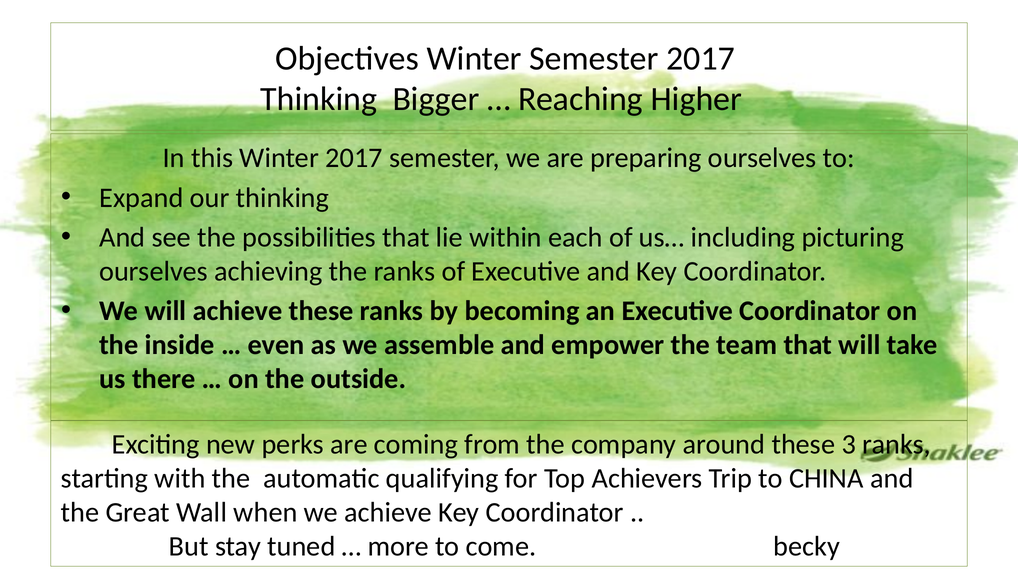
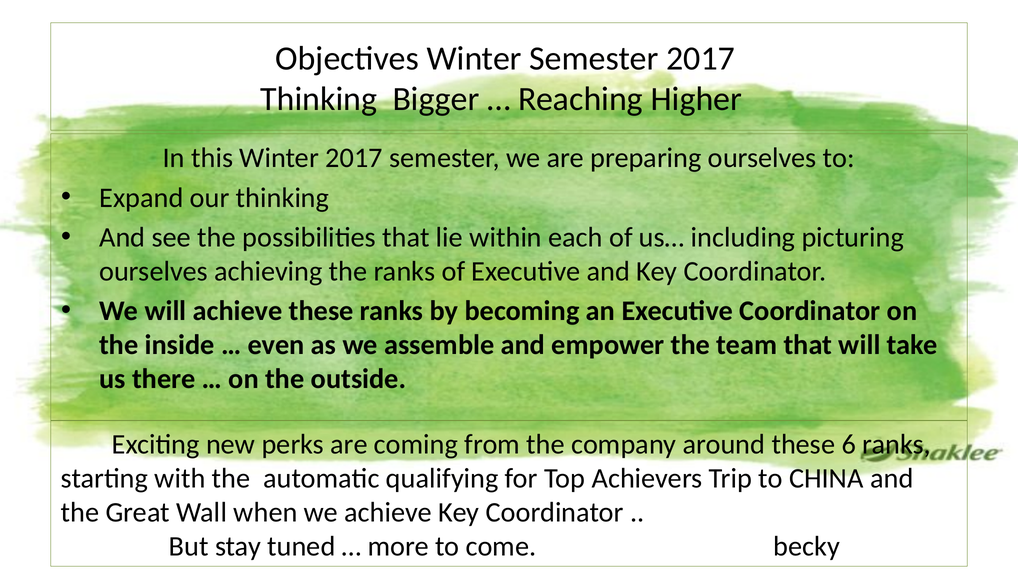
3: 3 -> 6
